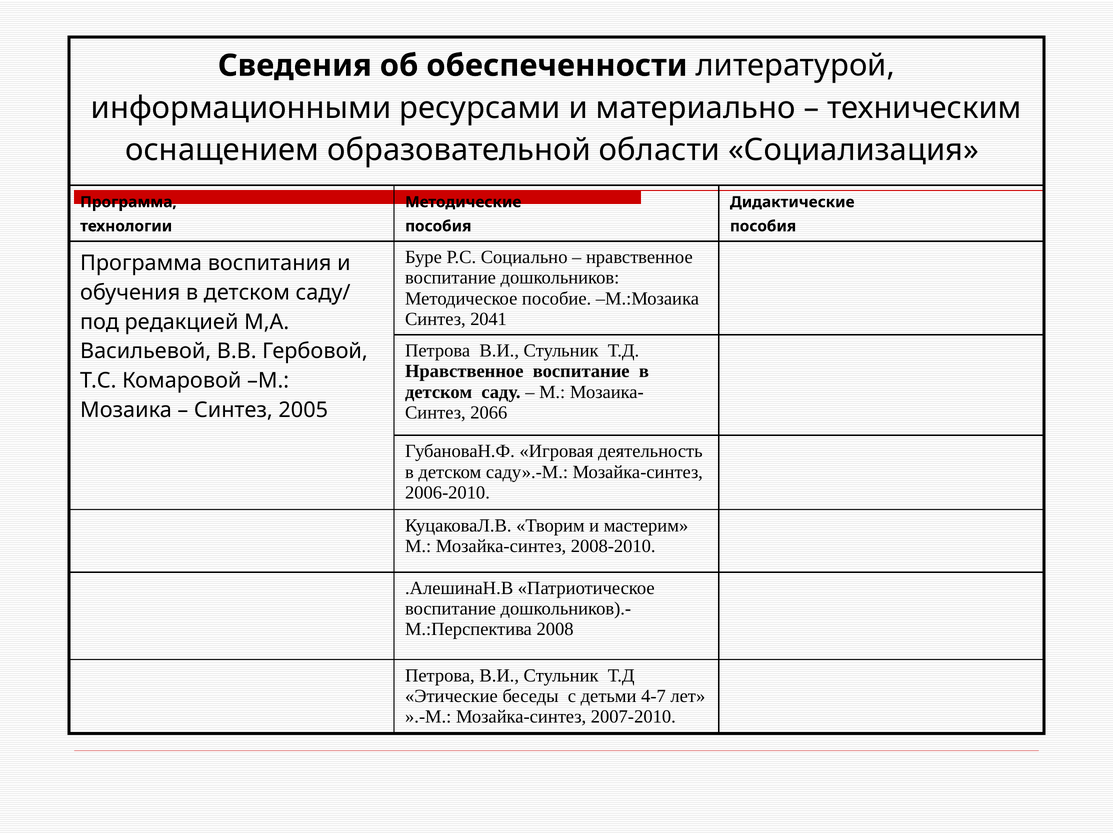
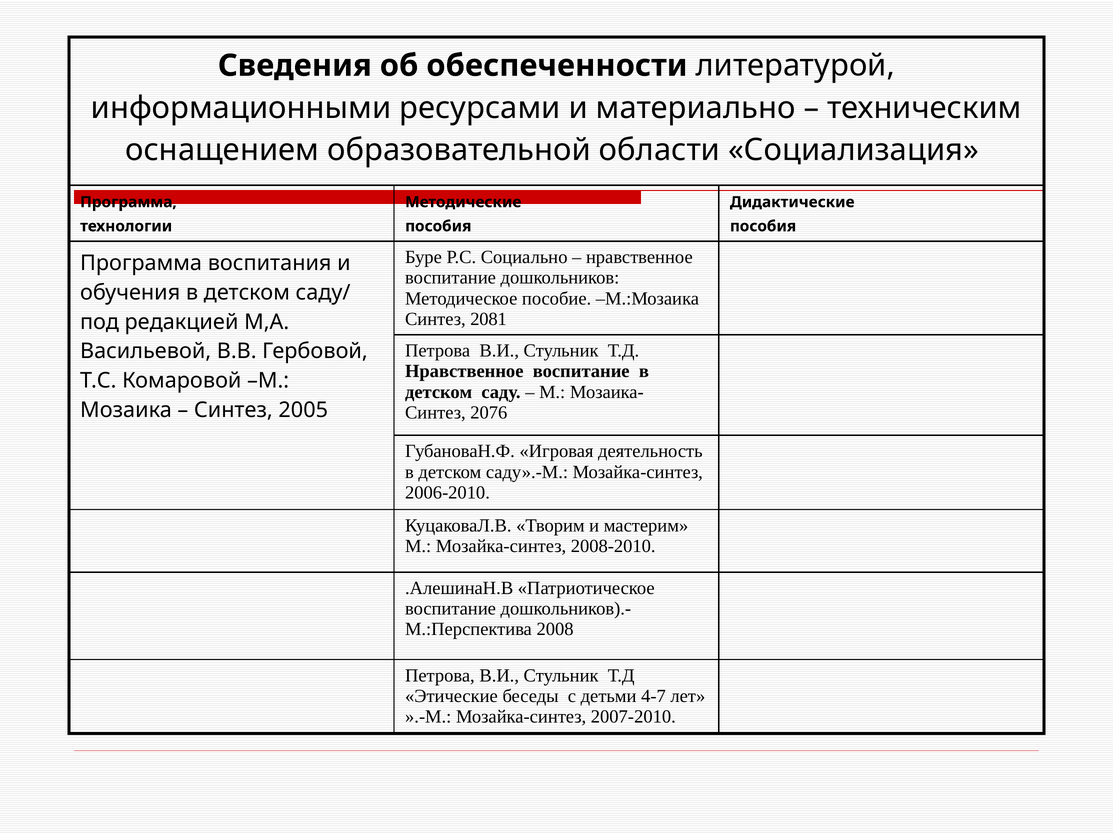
2041: 2041 -> 2081
2066: 2066 -> 2076
